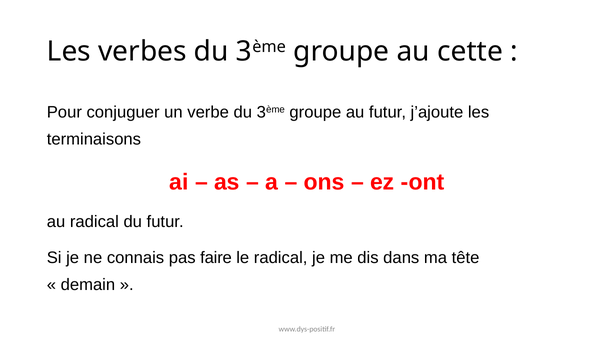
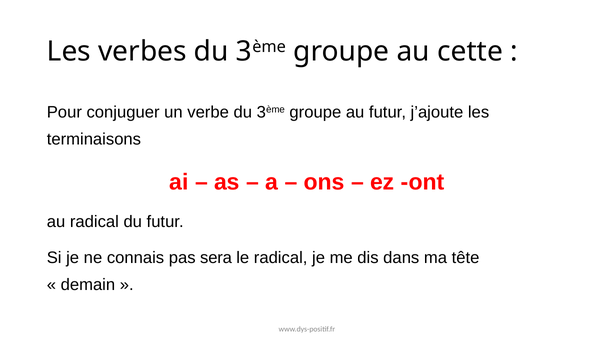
faire: faire -> sera
